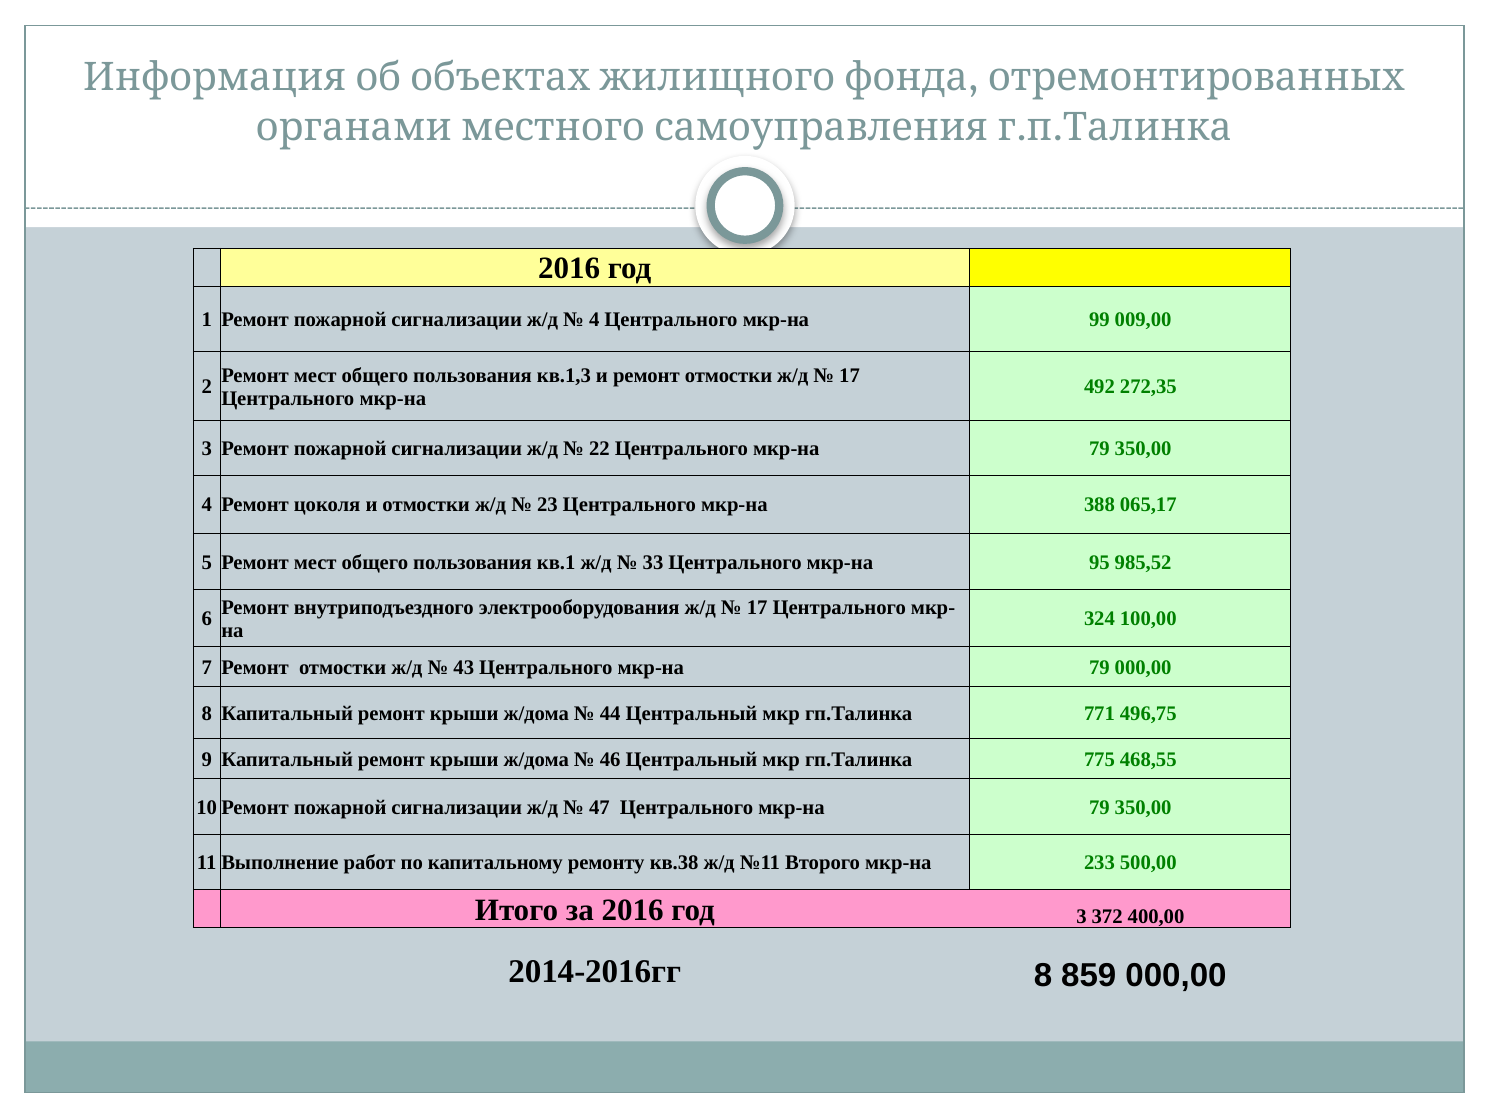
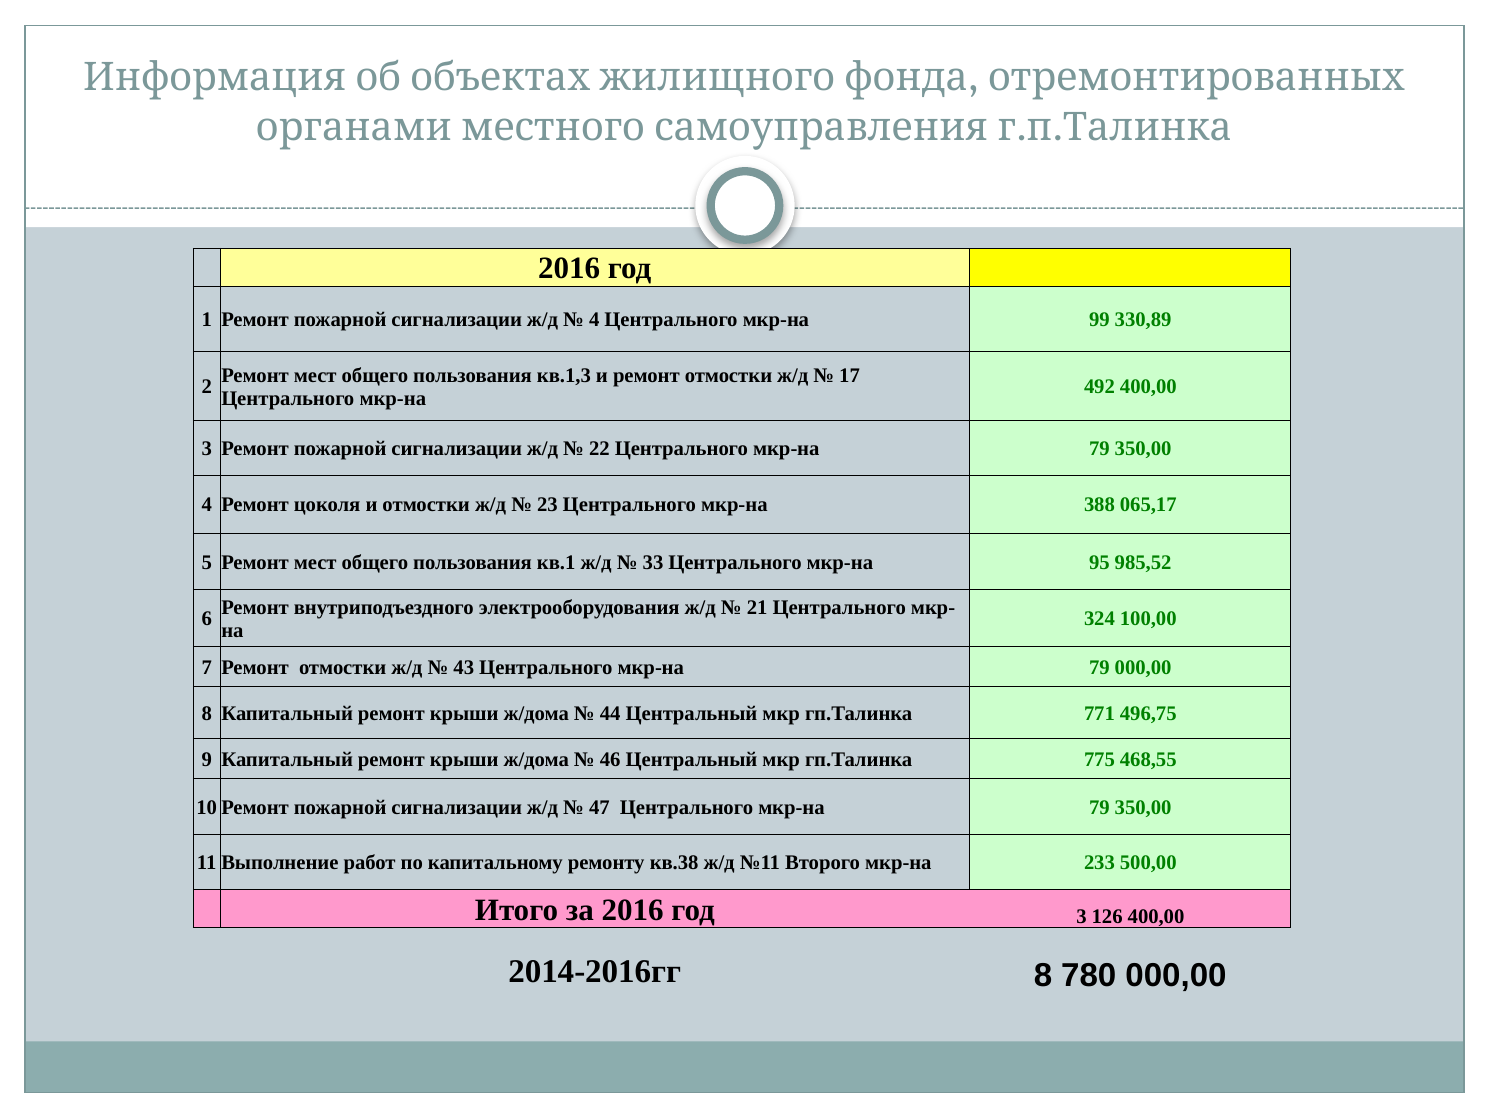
009,00: 009,00 -> 330,89
492 272,35: 272,35 -> 400,00
17 at (757, 607): 17 -> 21
372: 372 -> 126
859: 859 -> 780
